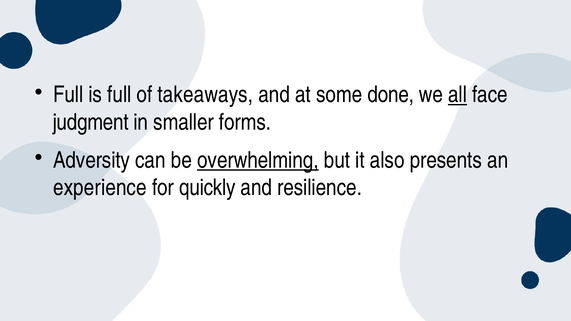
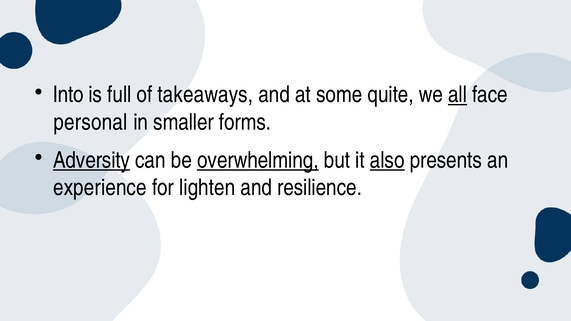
Full at (68, 95): Full -> Into
done: done -> quite
judgment: judgment -> personal
Adversity underline: none -> present
also underline: none -> present
quickly: quickly -> lighten
